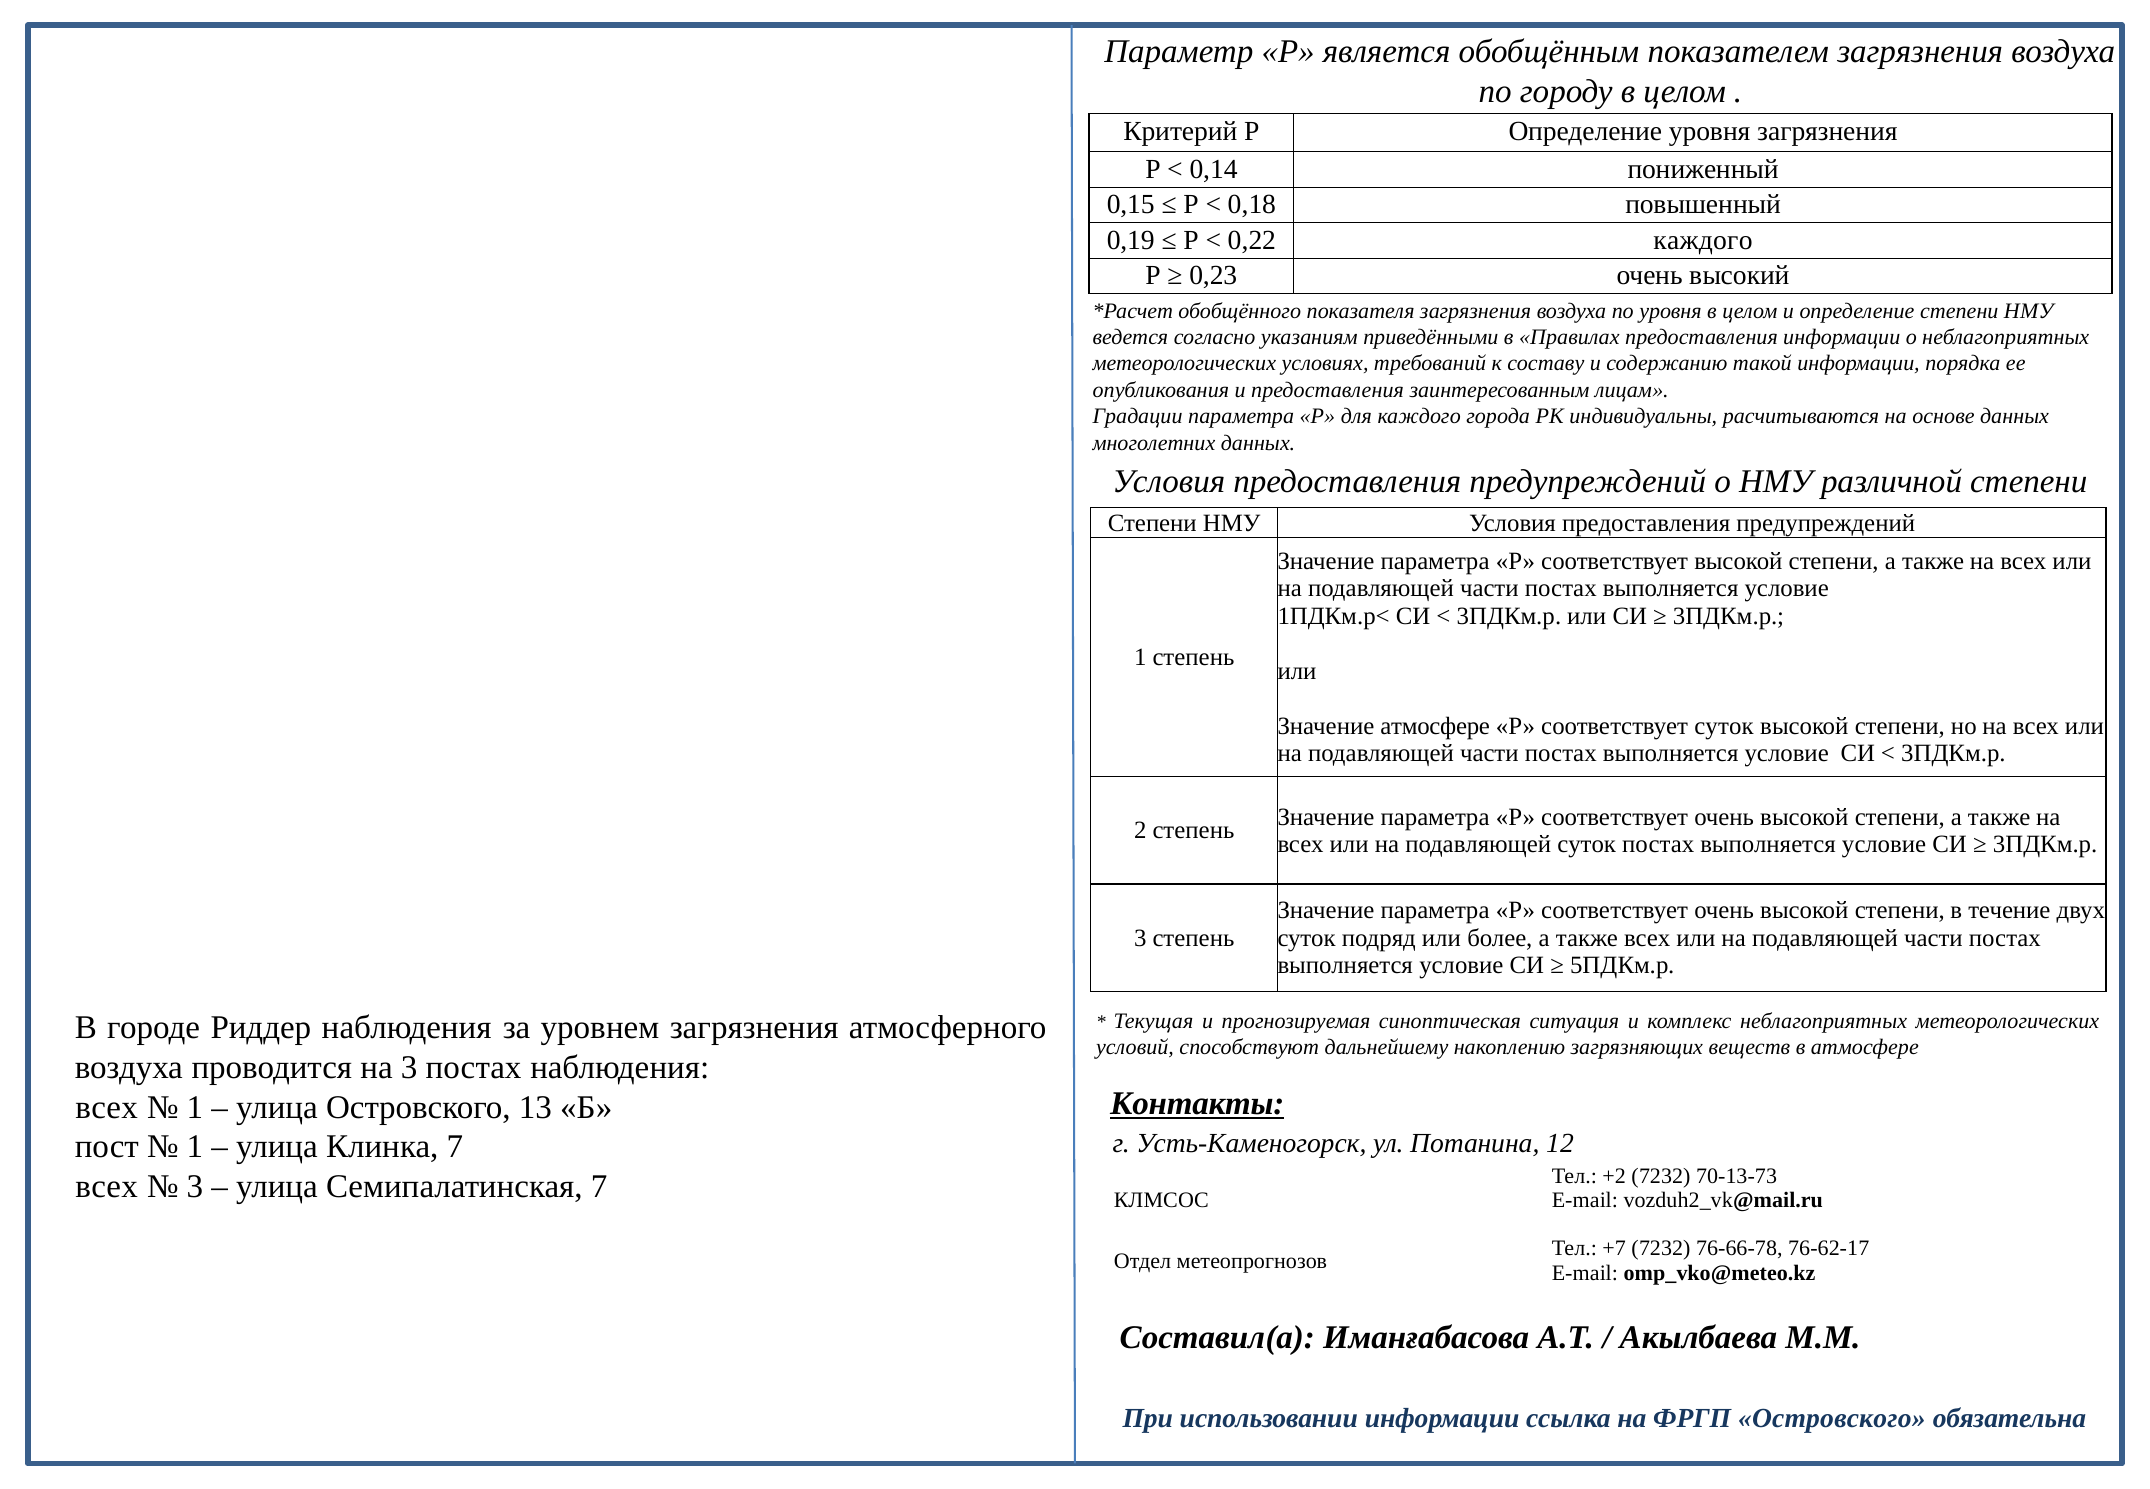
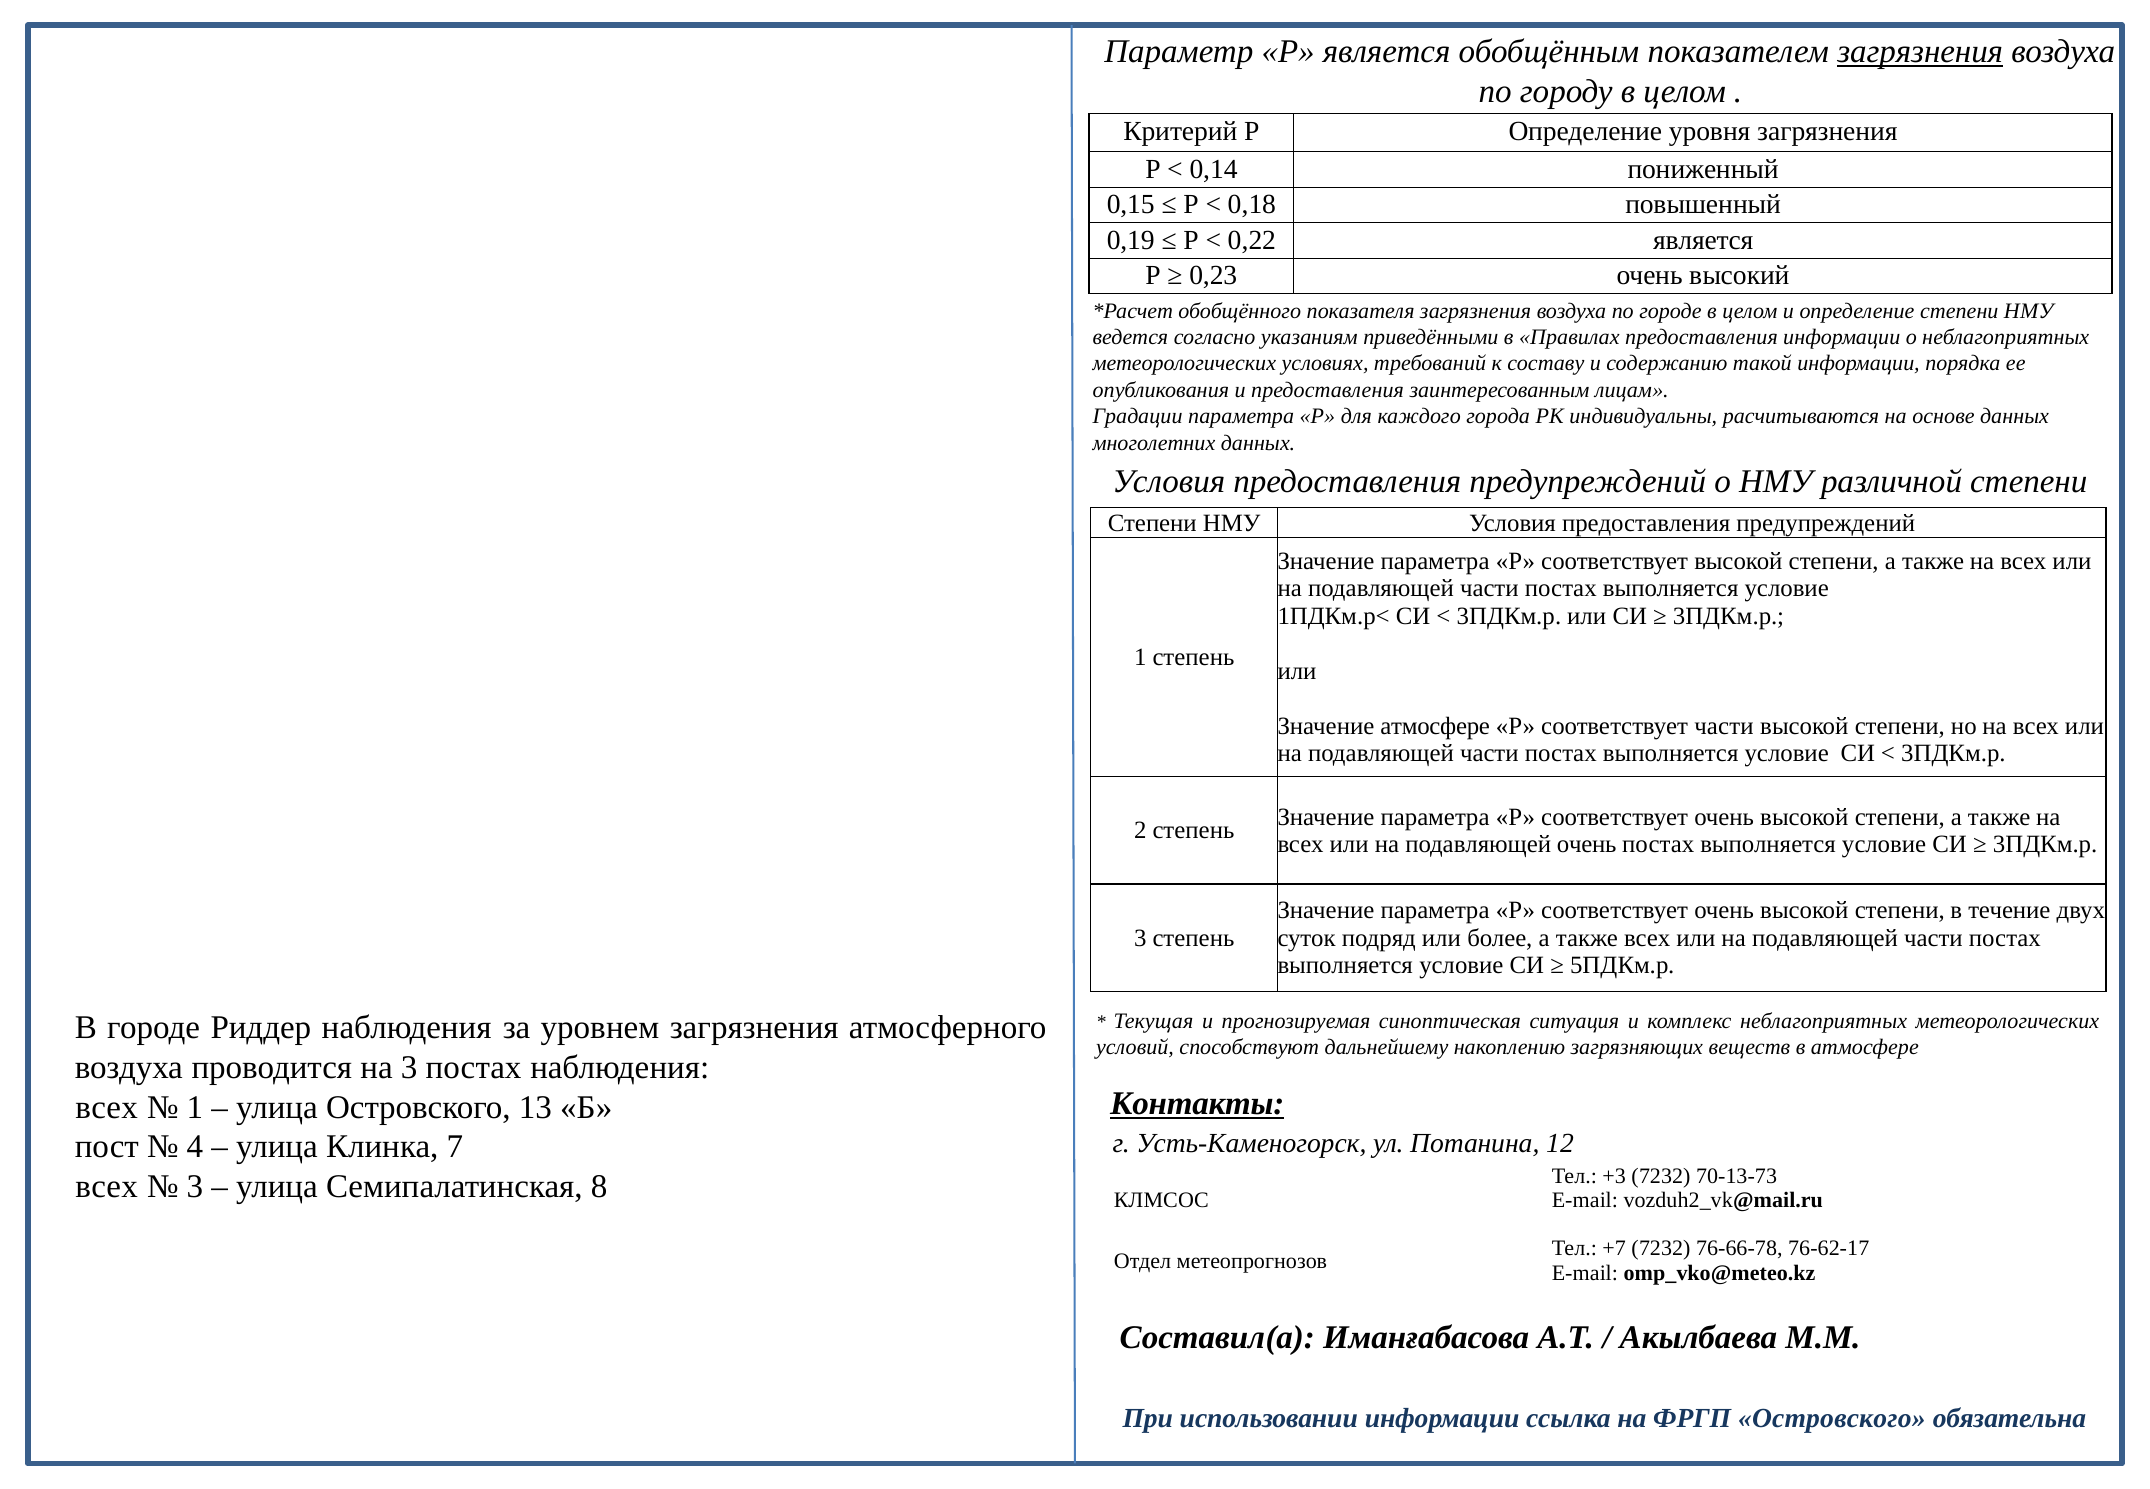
загрязнения at (1920, 52) underline: none -> present
0,22 каждого: каждого -> является
по уровня: уровня -> городе
соответствует суток: суток -> части
подавляющей суток: суток -> очень
1 at (195, 1147): 1 -> 4
+2: +2 -> +3
Семипалатинская 7: 7 -> 8
